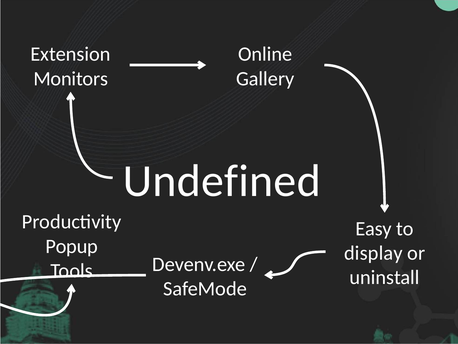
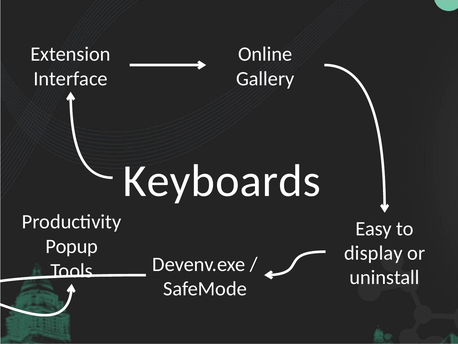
Monitors: Monitors -> Interface
Undefined: Undefined -> Keyboards
